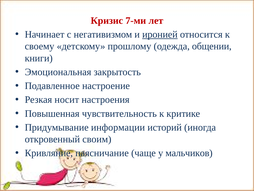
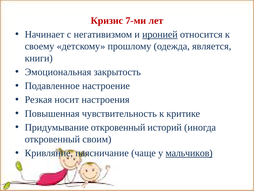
общении: общении -> является
Придумывание информации: информации -> откровенный
мальчиков underline: none -> present
